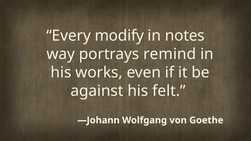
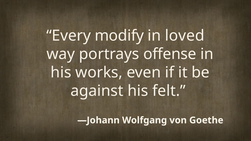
notes: notes -> loved
remind: remind -> offense
